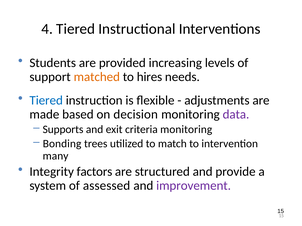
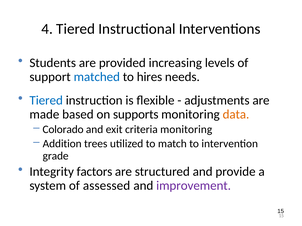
matched colour: orange -> blue
decision: decision -> supports
data colour: purple -> orange
Supports: Supports -> Colorado
Bonding: Bonding -> Addition
many: many -> grade
